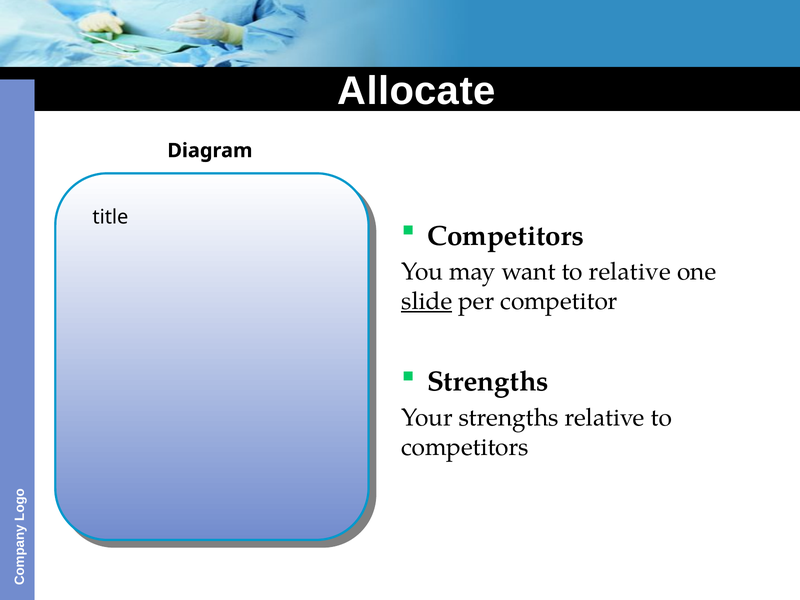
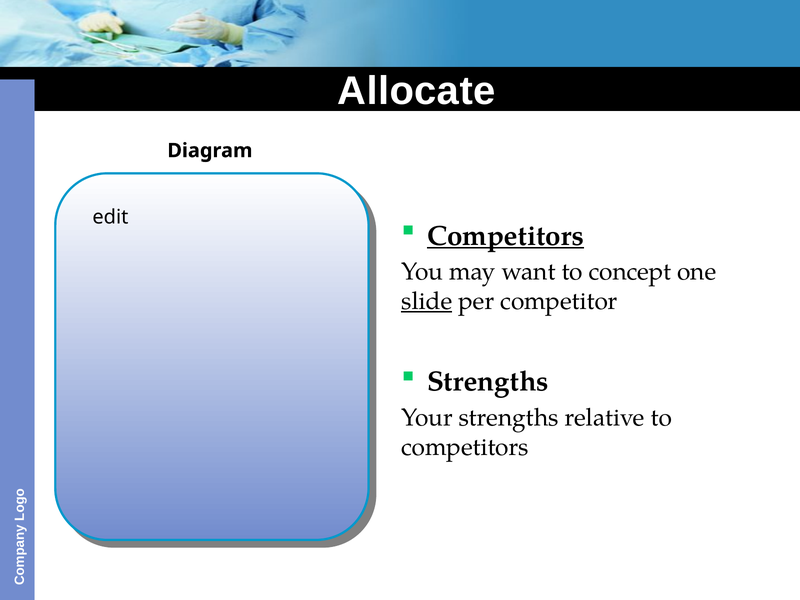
title: title -> edit
Competitors at (505, 236) underline: none -> present
to relative: relative -> concept
